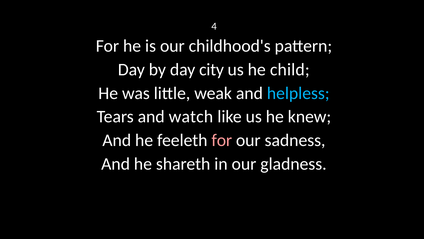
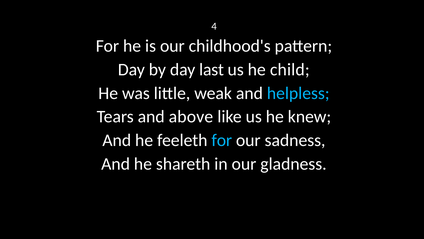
city: city -> last
watch: watch -> above
for at (222, 140) colour: pink -> light blue
